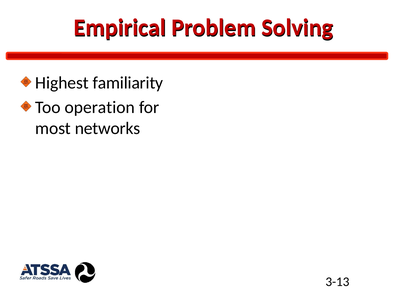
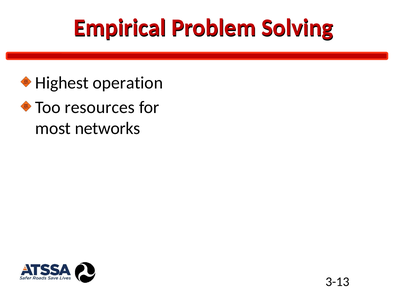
familiarity: familiarity -> operation
operation: operation -> resources
